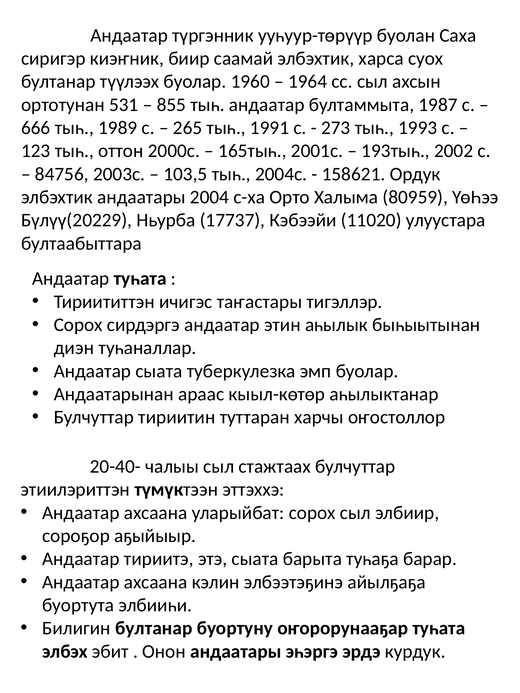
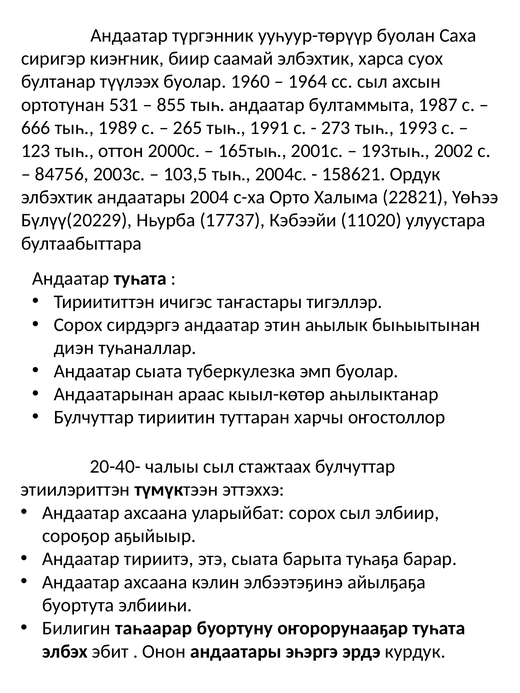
80959: 80959 -> 22821
Билигин бултанар: бултанар -> таһаарар
